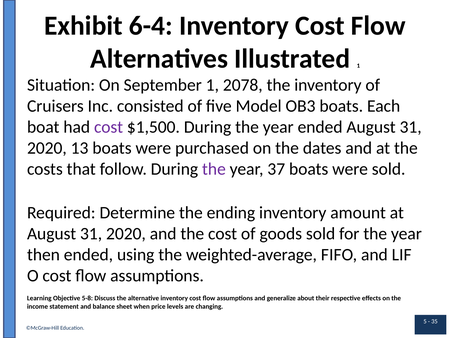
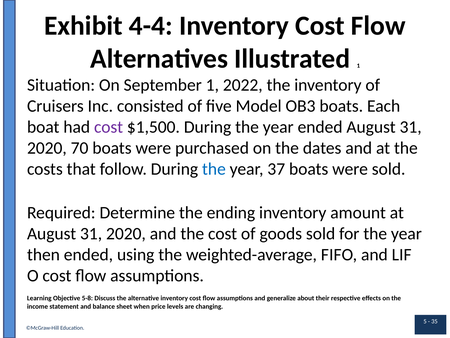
6-4: 6-4 -> 4-4
2078: 2078 -> 2022
13: 13 -> 70
the at (214, 169) colour: purple -> blue
